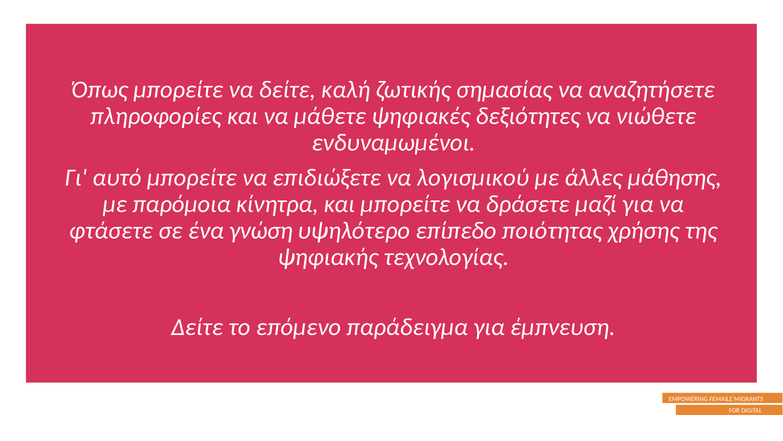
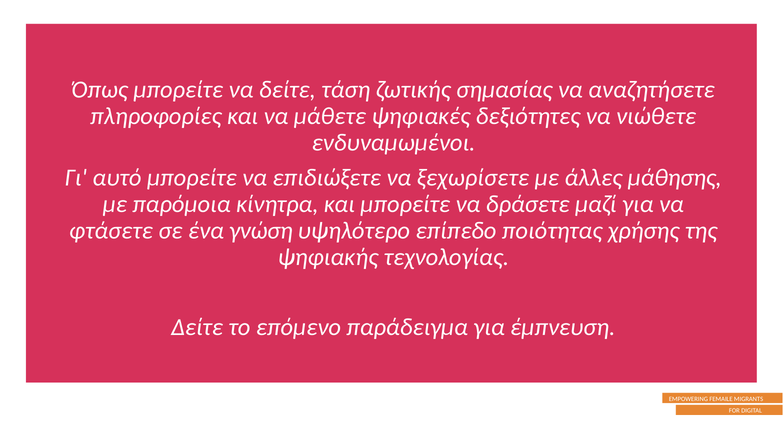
καλή: καλή -> τάση
λογισμικού: λογισμικού -> ξεχωρίσετε
